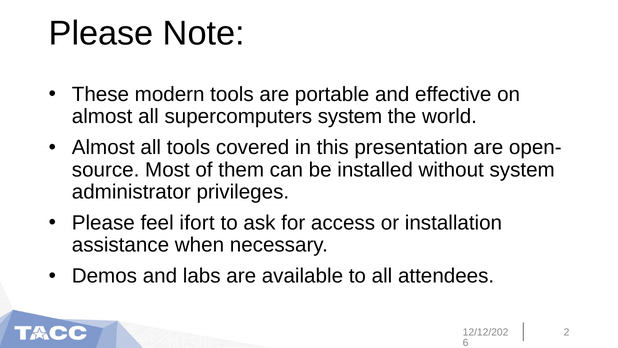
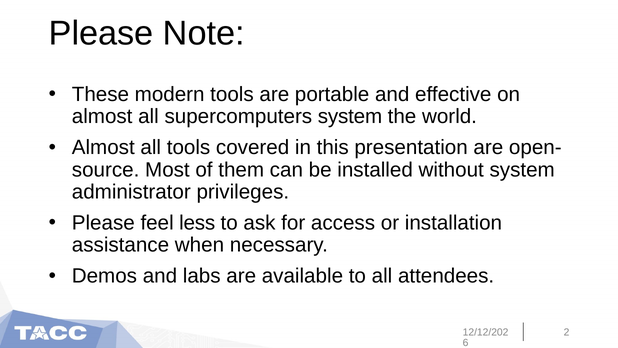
ifort: ifort -> less
